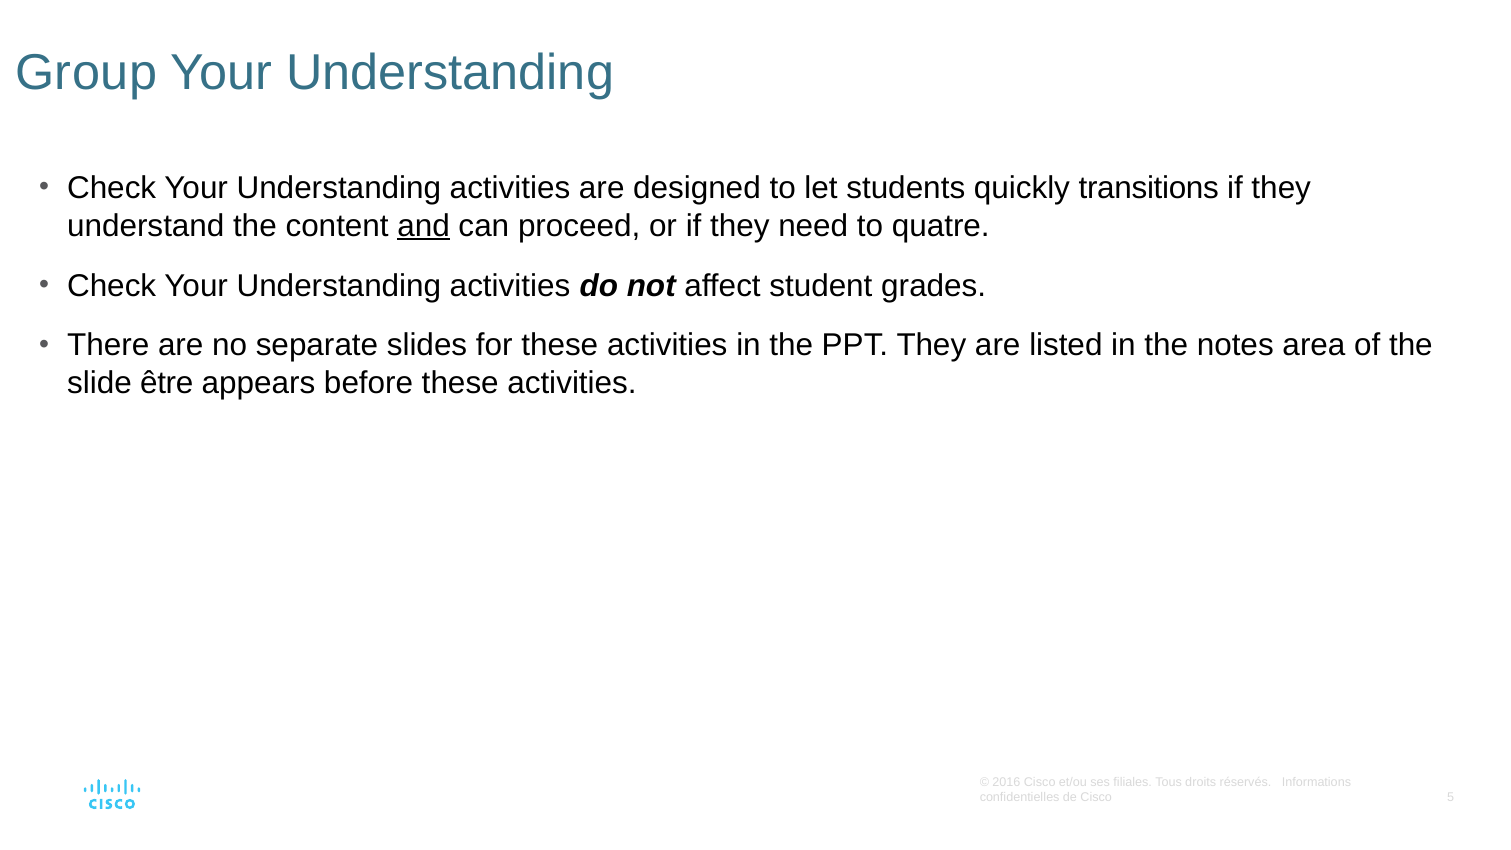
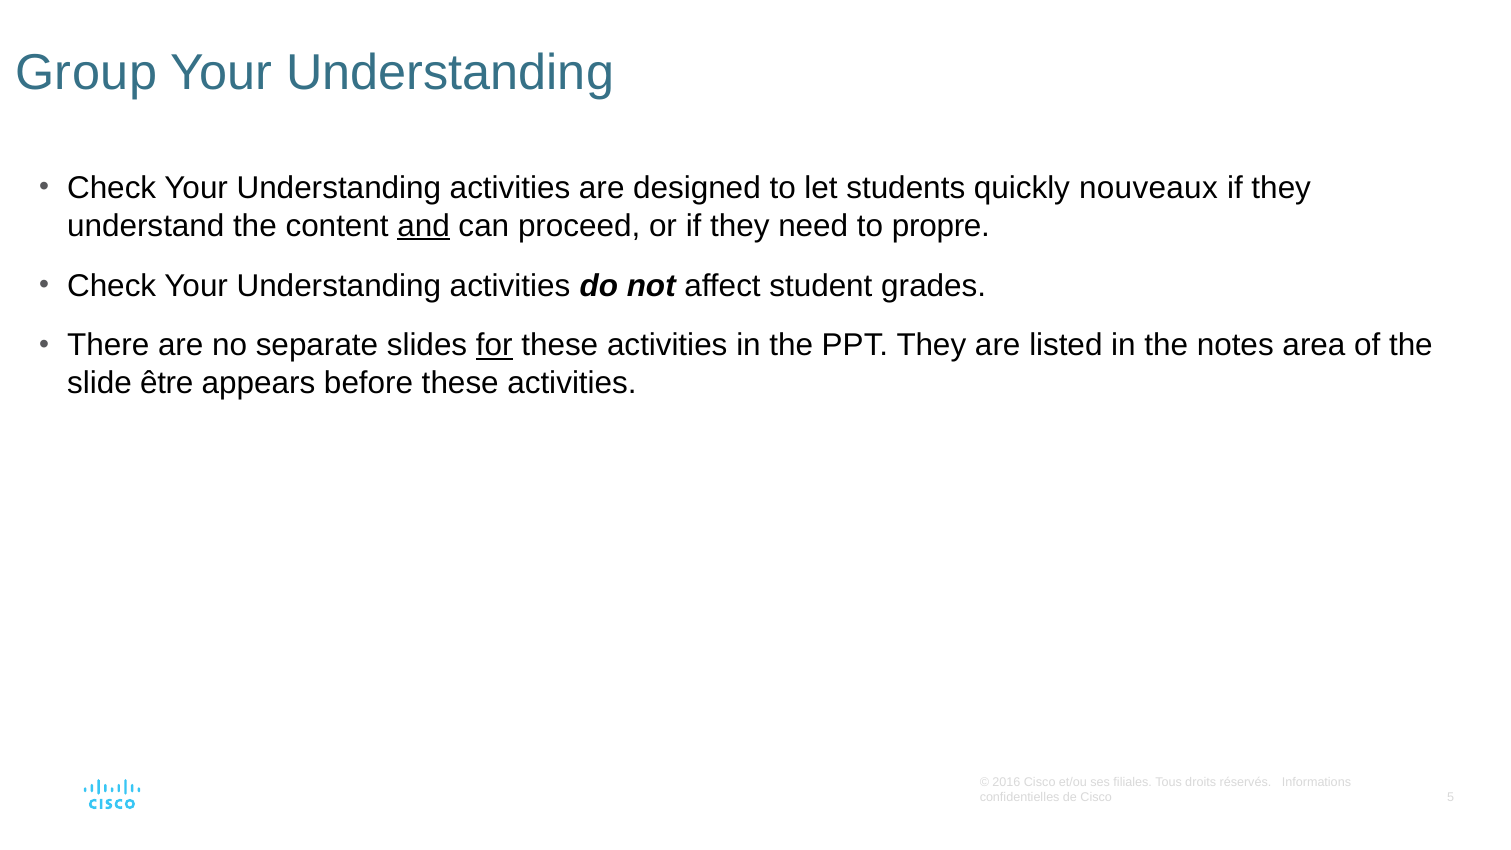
transitions: transitions -> nouveaux
quatre: quatre -> propre
for underline: none -> present
